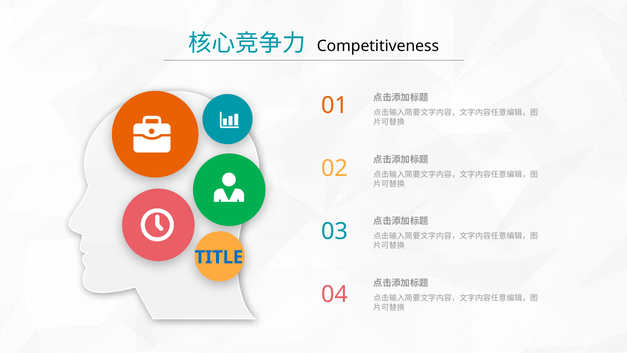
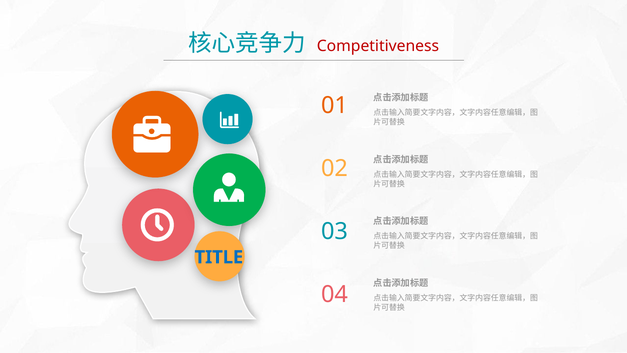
Competitiveness colour: black -> red
